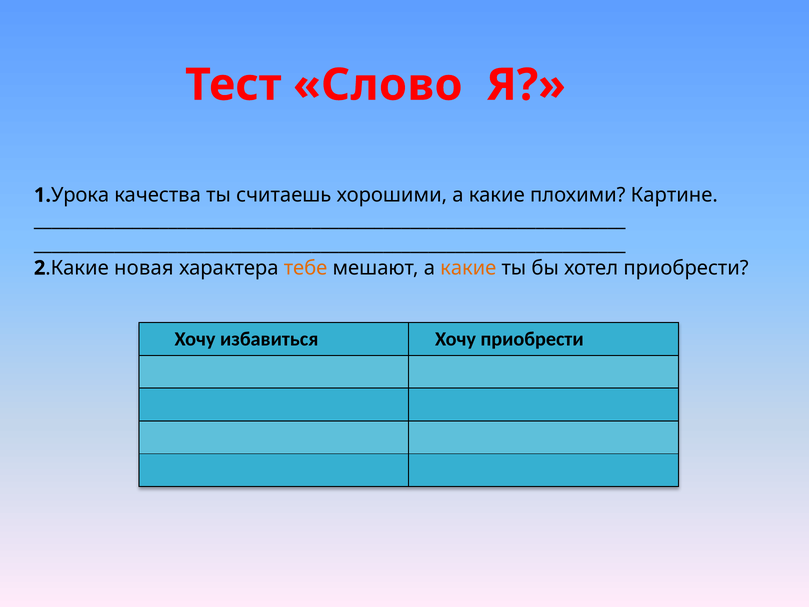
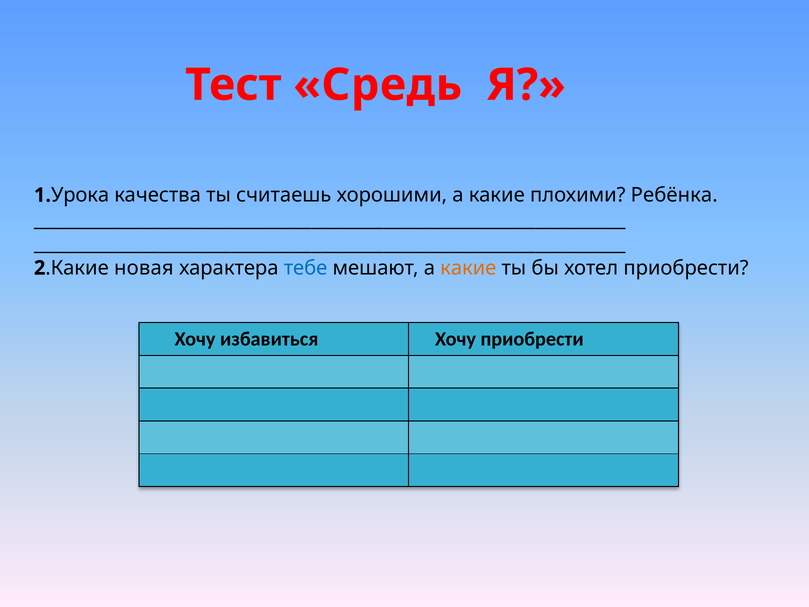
Слово: Слово -> Средь
Картине: Картине -> Ребёнка
тебе colour: orange -> blue
